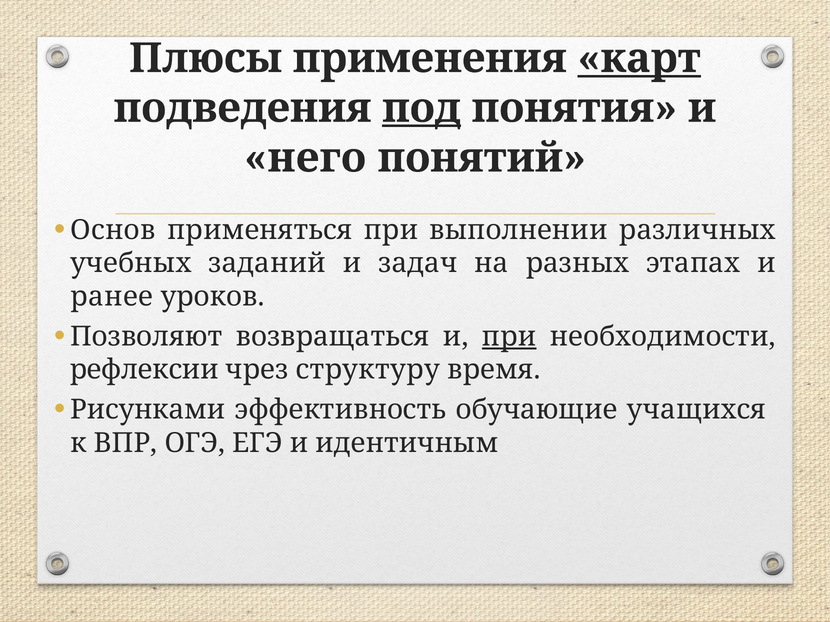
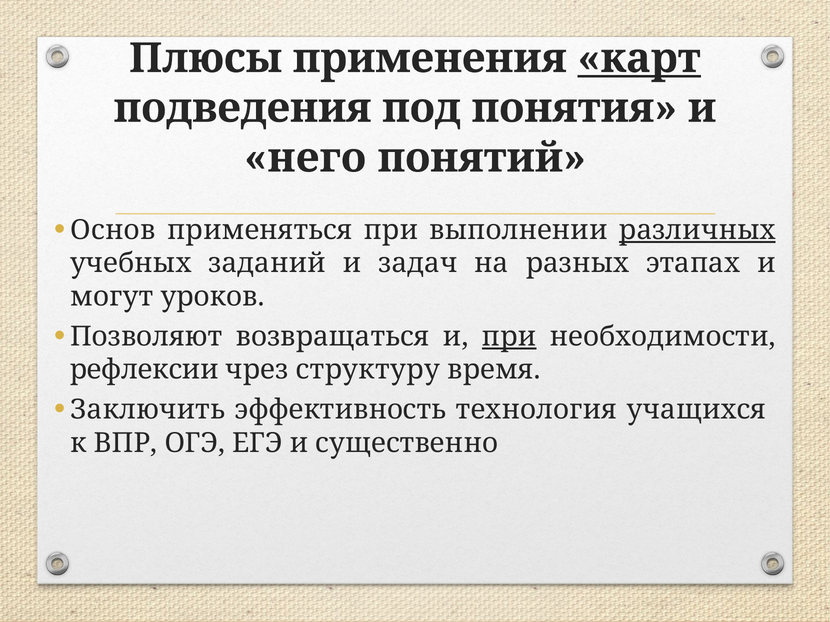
под underline: present -> none
различных underline: none -> present
ранее: ранее -> могут
Рисунками: Рисунками -> Заключить
обучающие: обучающие -> технология
идентичным: идентичным -> существенно
